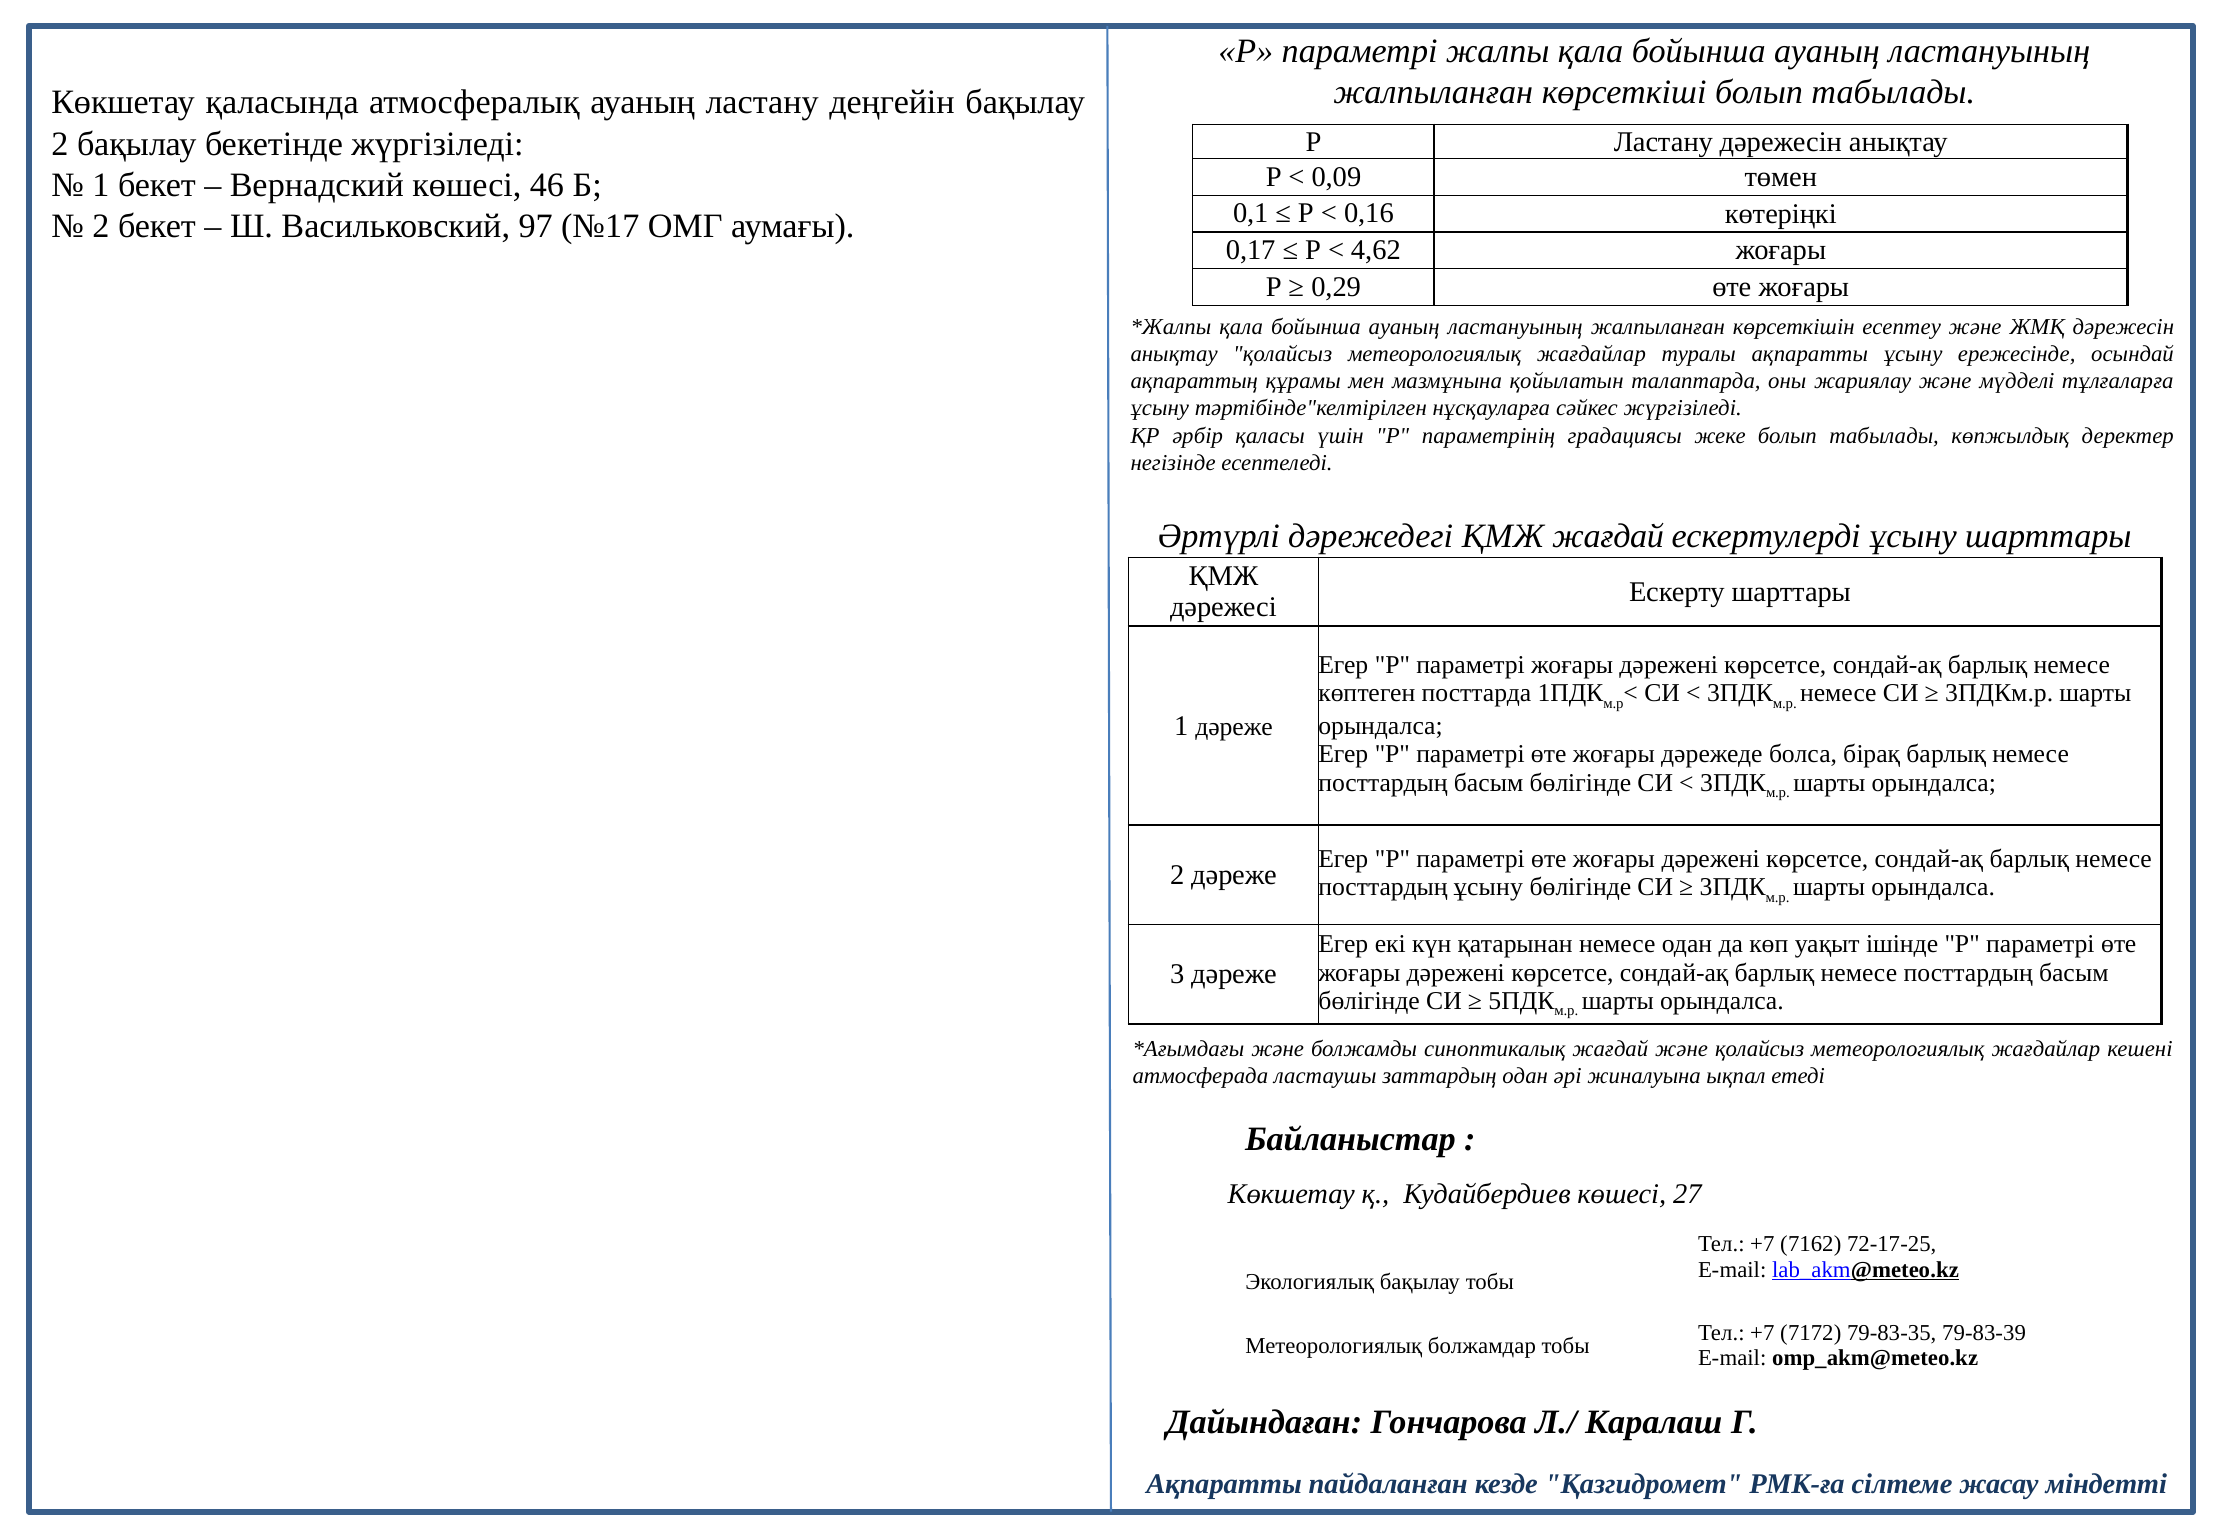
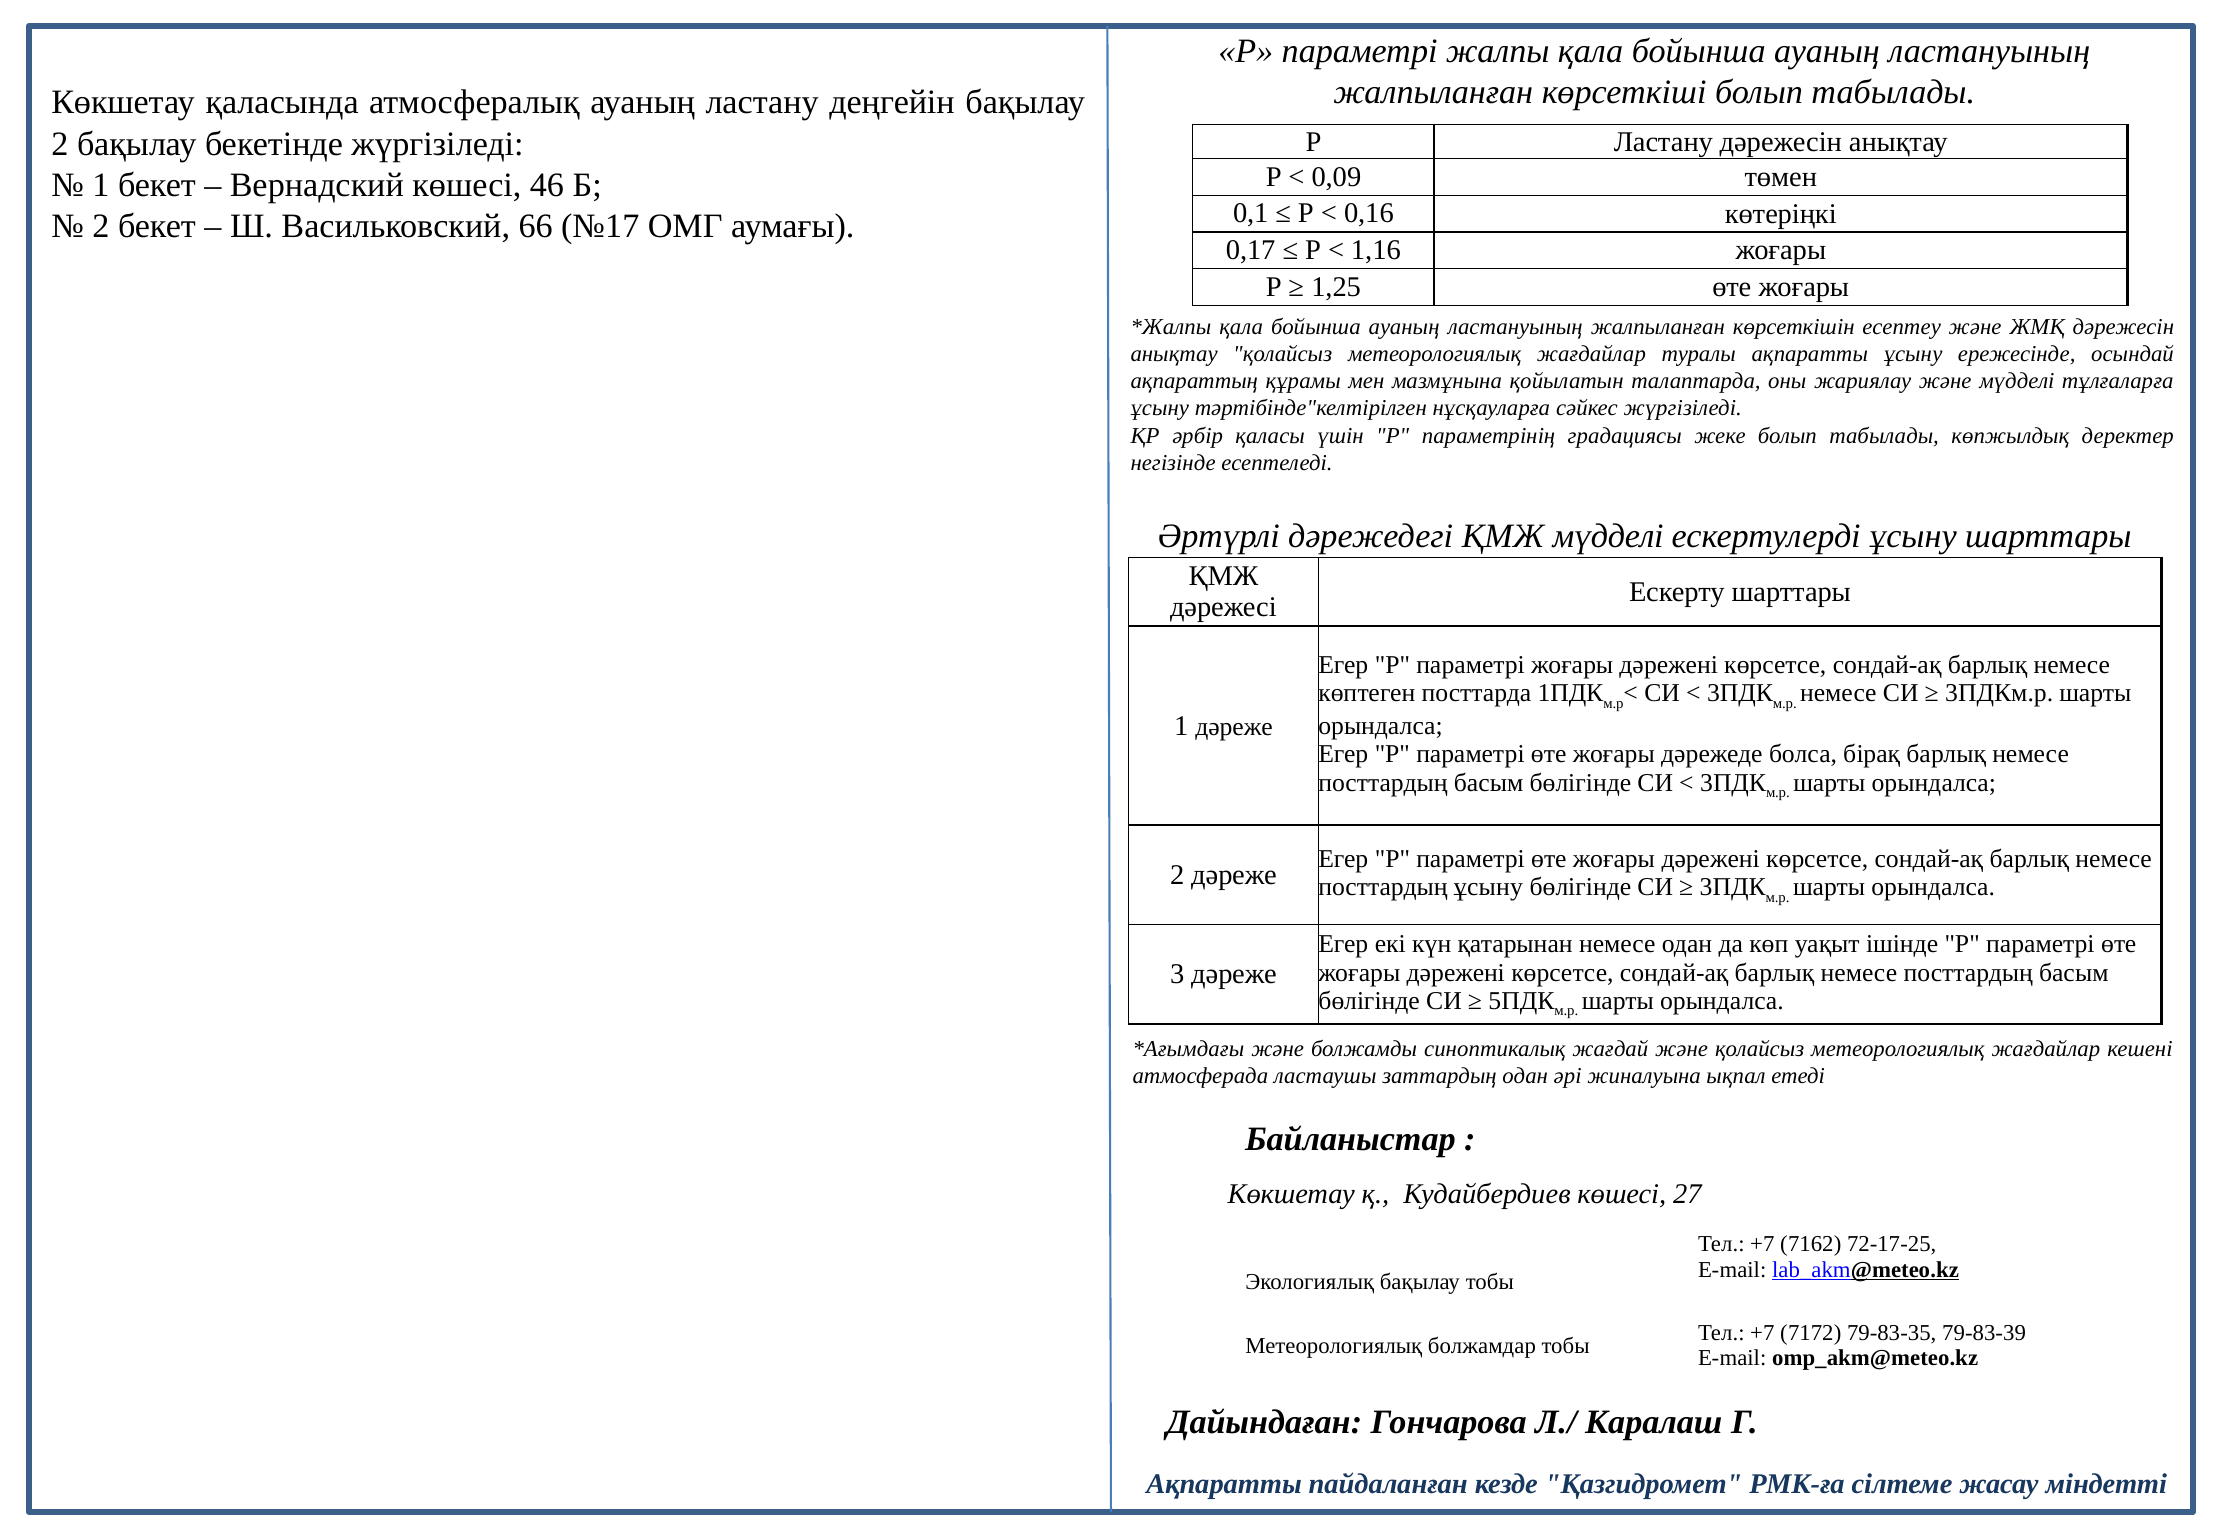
97: 97 -> 66
4,62: 4,62 -> 1,16
0,29: 0,29 -> 1,25
ҚМЖ жағдай: жағдай -> мүдделі
